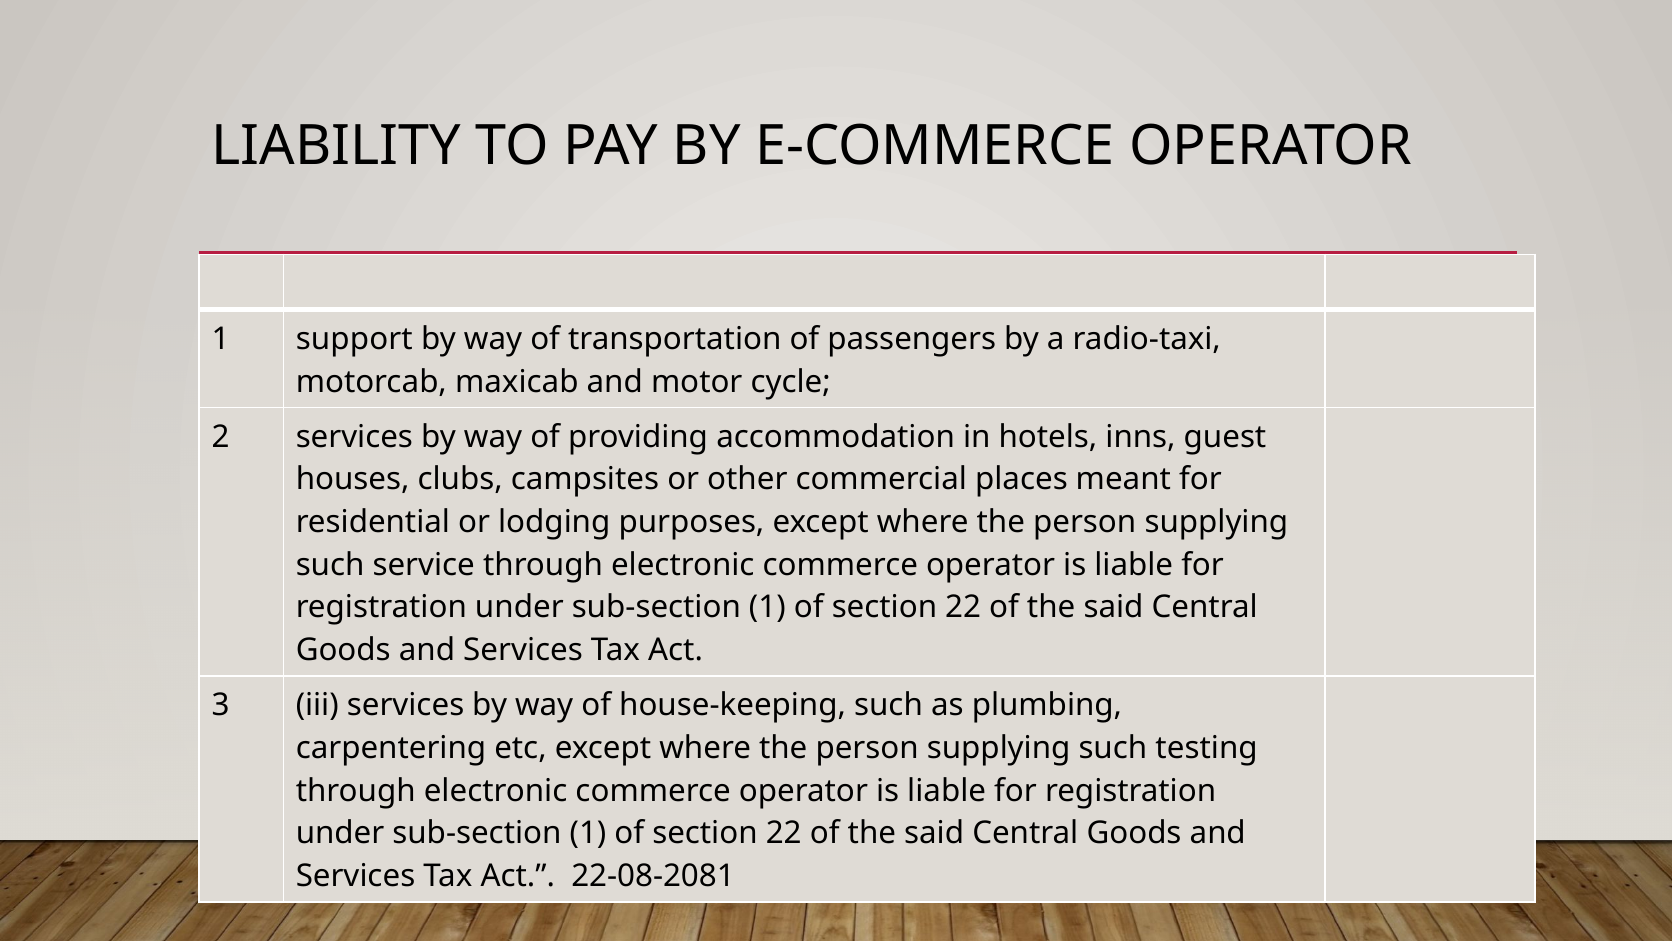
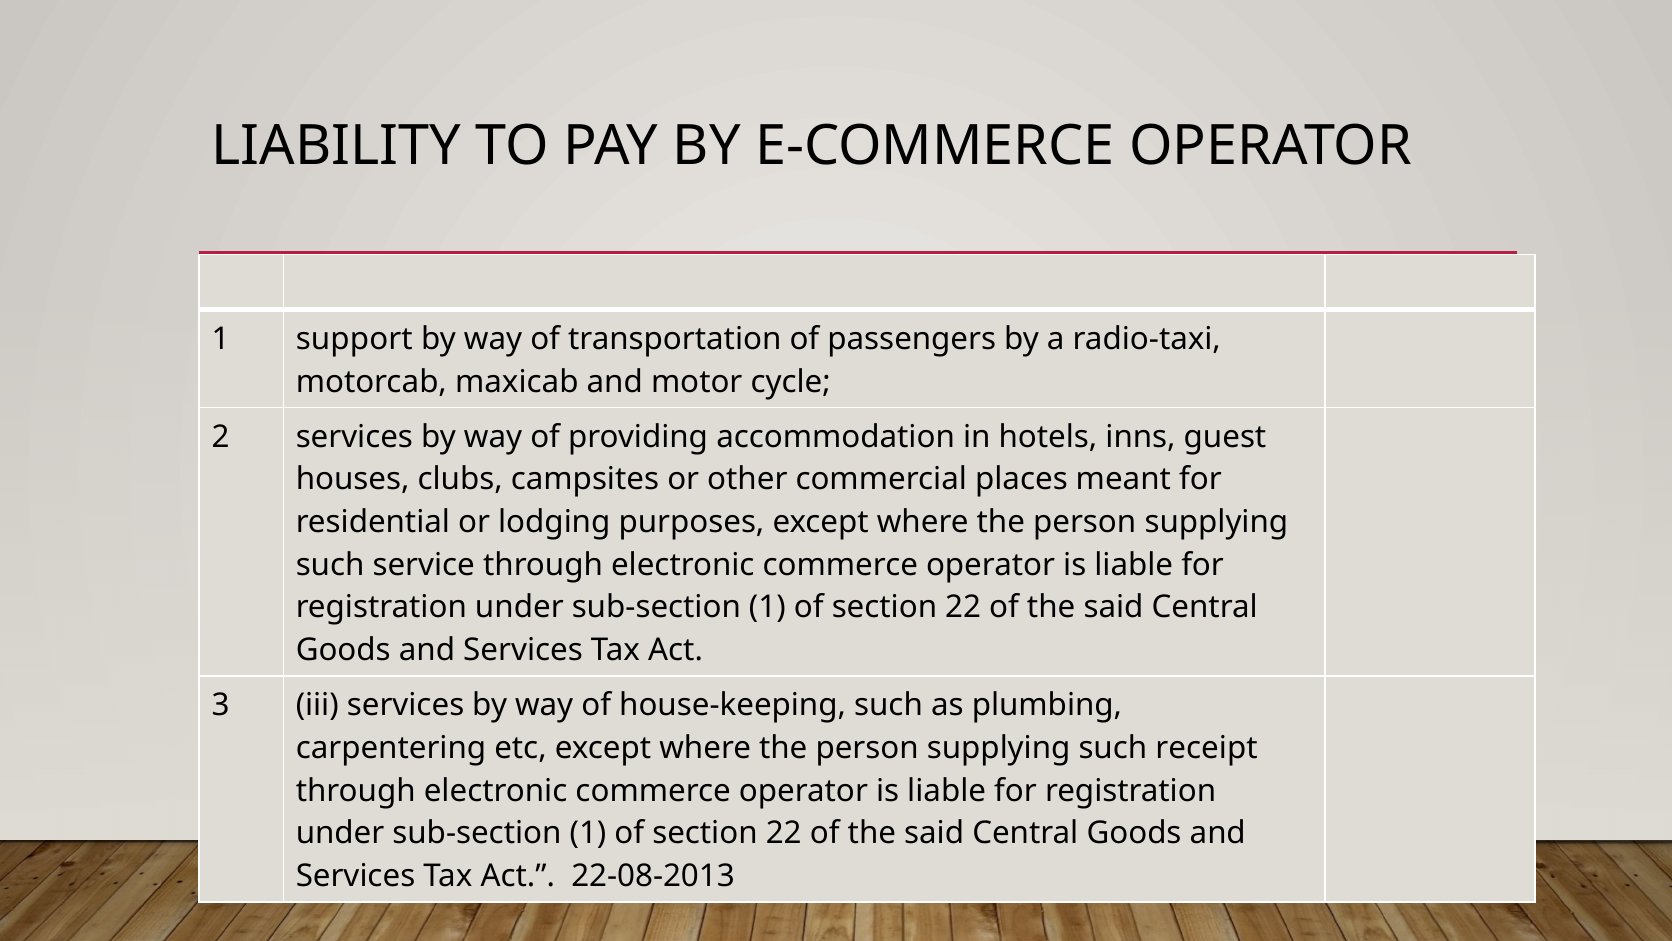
testing: testing -> receipt
22-08-2081: 22-08-2081 -> 22-08-2013
